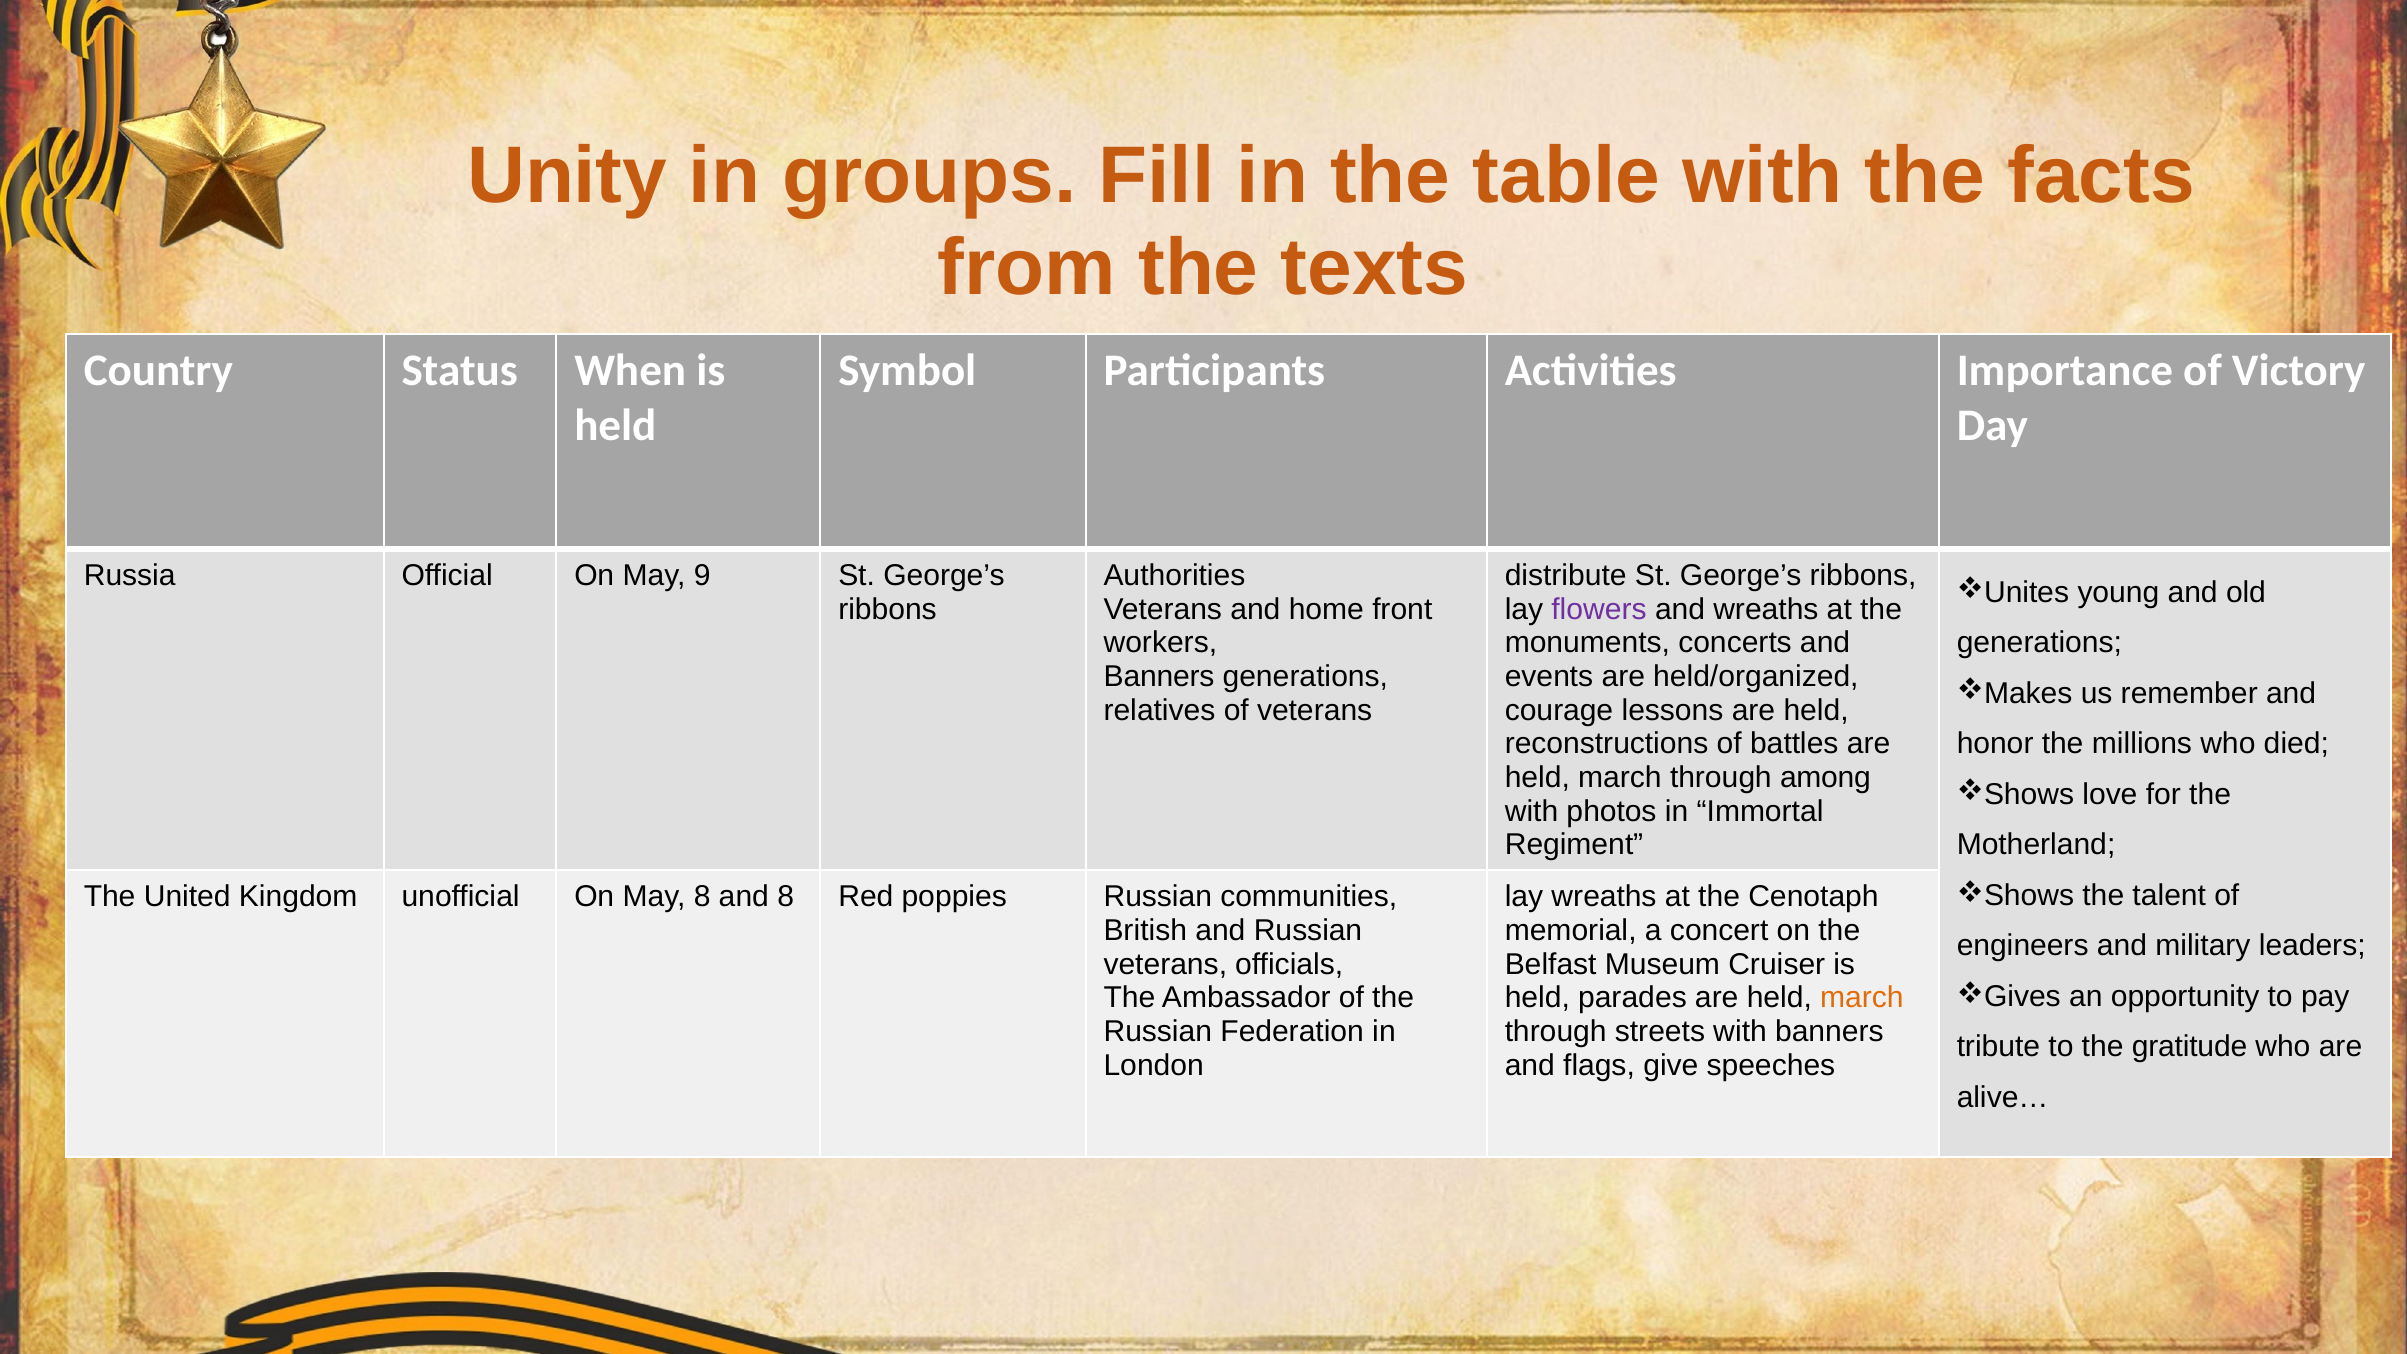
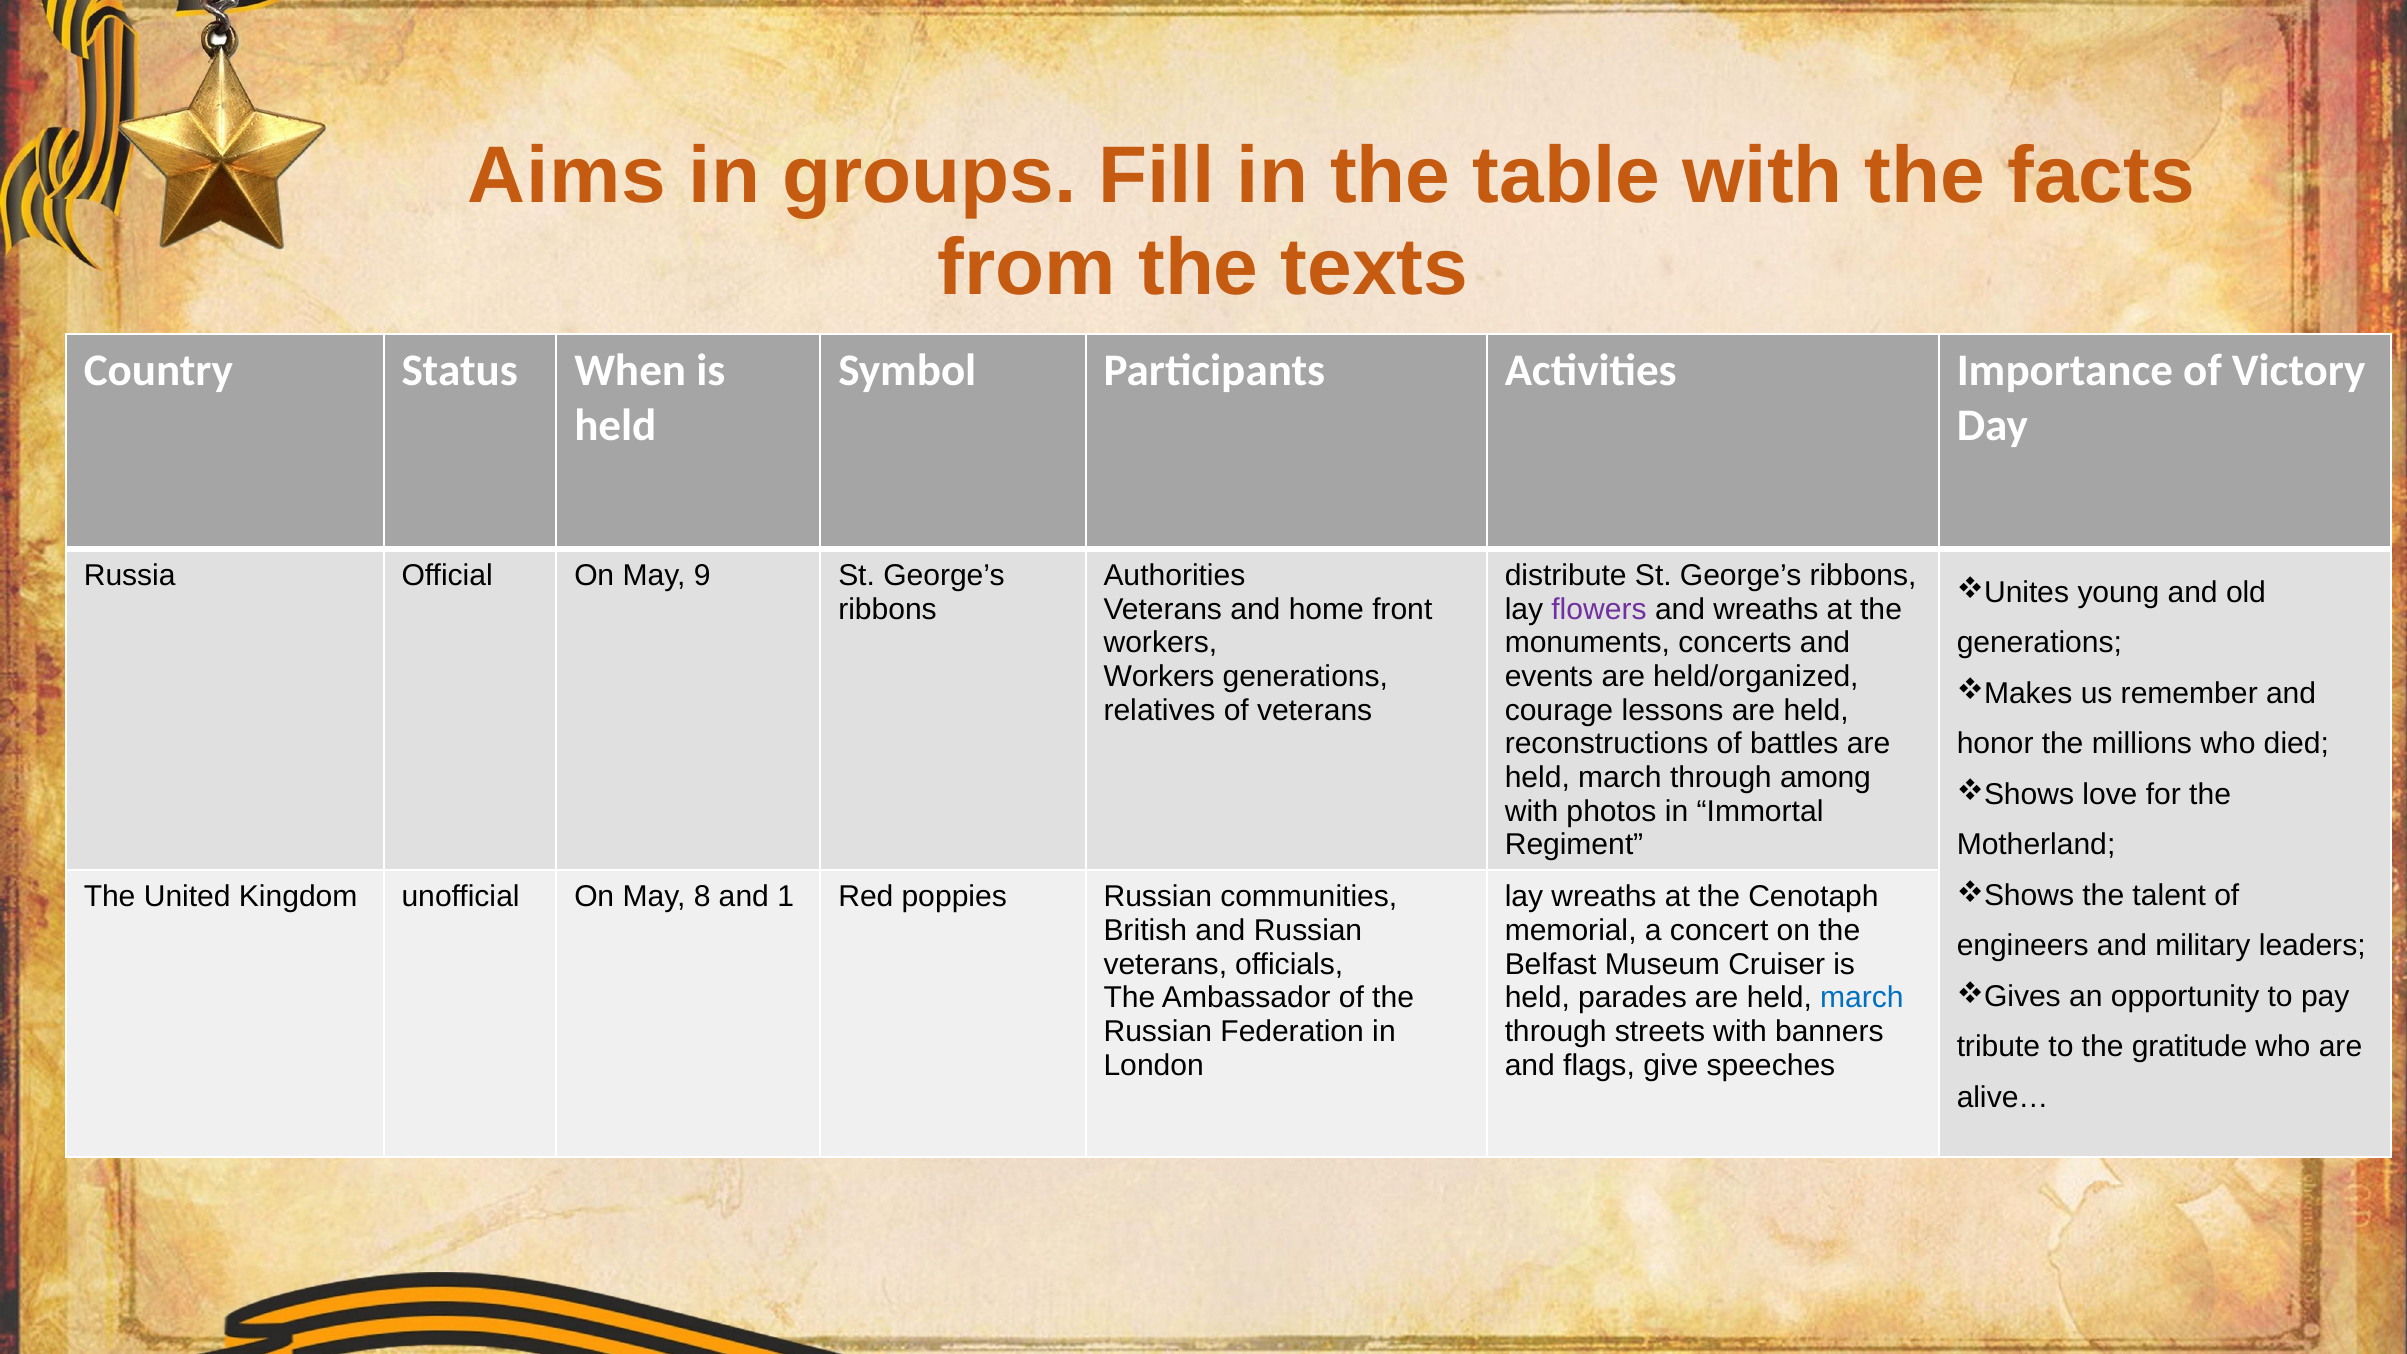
Unity: Unity -> Aims
Banners at (1159, 676): Banners -> Workers
and 8: 8 -> 1
march at (1862, 998) colour: orange -> blue
